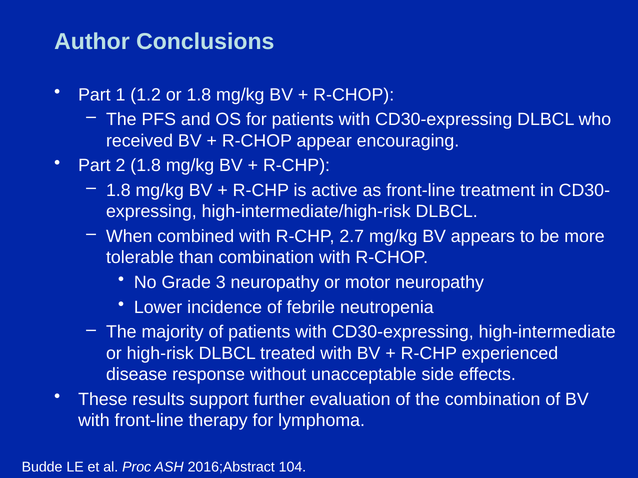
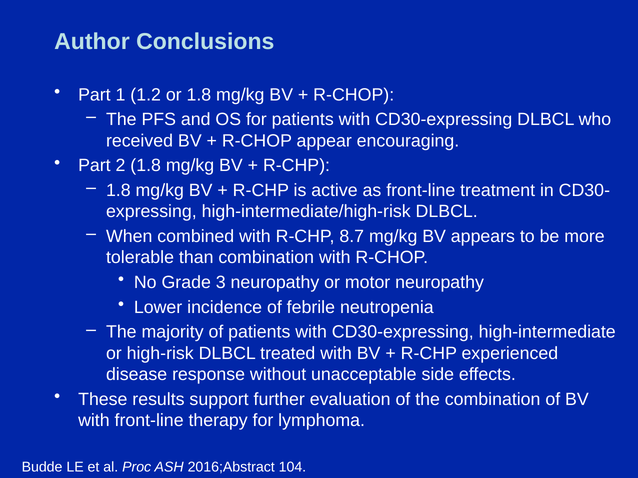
2.7: 2.7 -> 8.7
